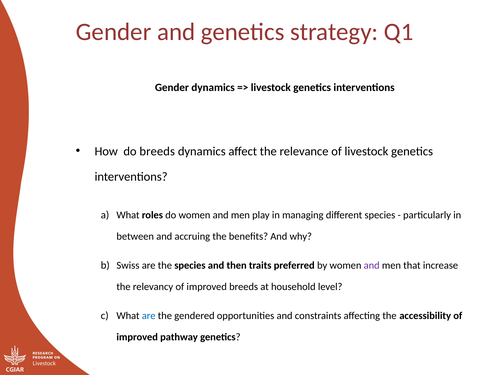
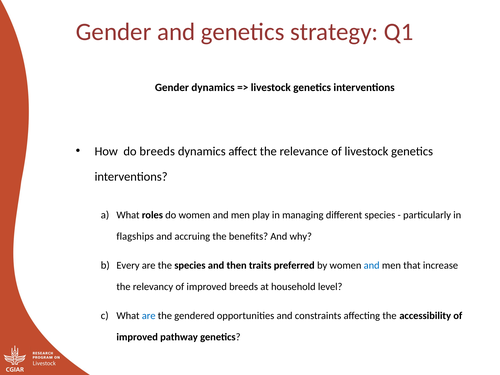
between: between -> flagships
Swiss: Swiss -> Every
and at (372, 265) colour: purple -> blue
